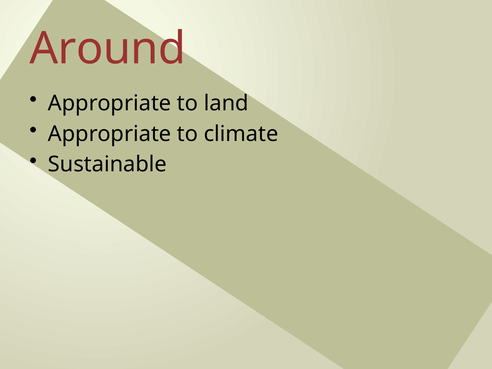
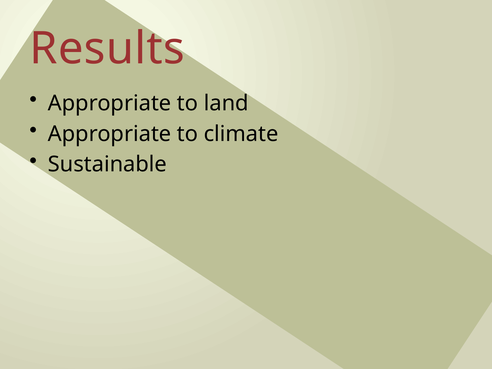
Around: Around -> Results
